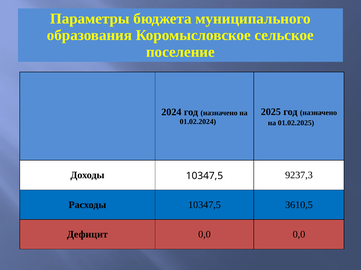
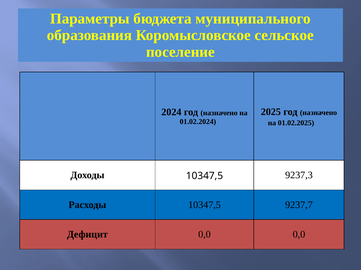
3610,5: 3610,5 -> 9237,7
